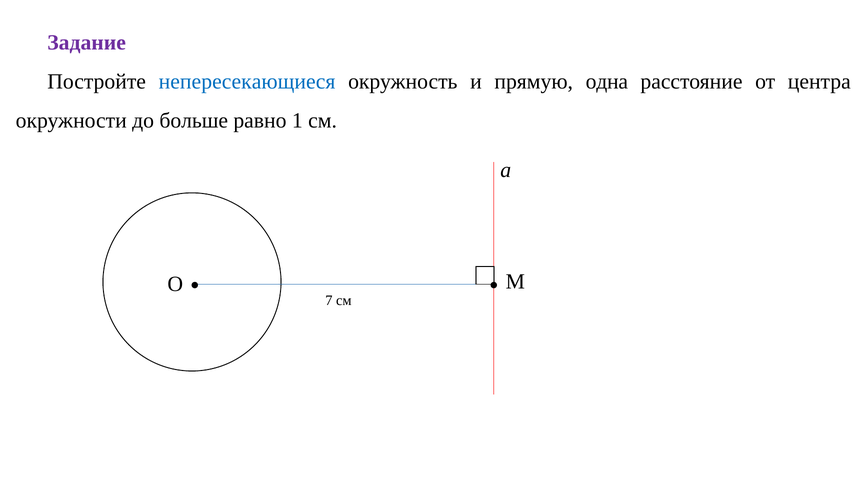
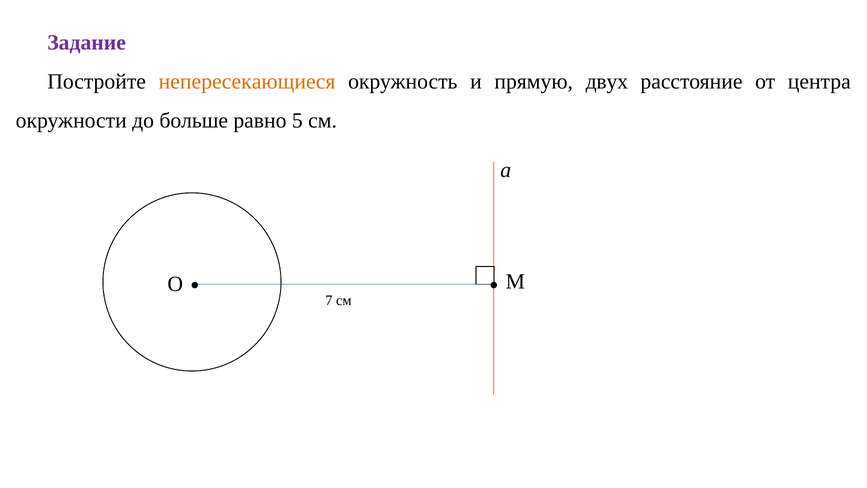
непересекающиеся colour: blue -> orange
одна: одна -> двух
1: 1 -> 5
